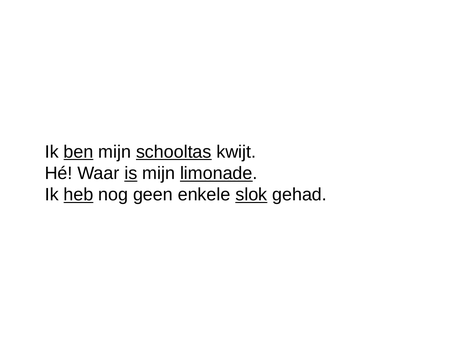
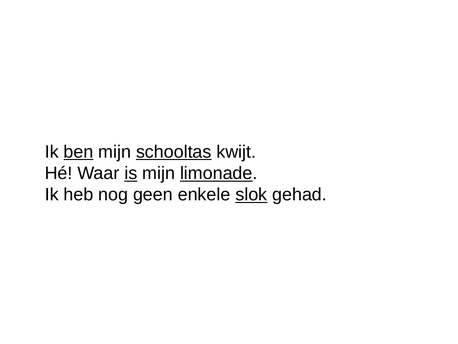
heb underline: present -> none
